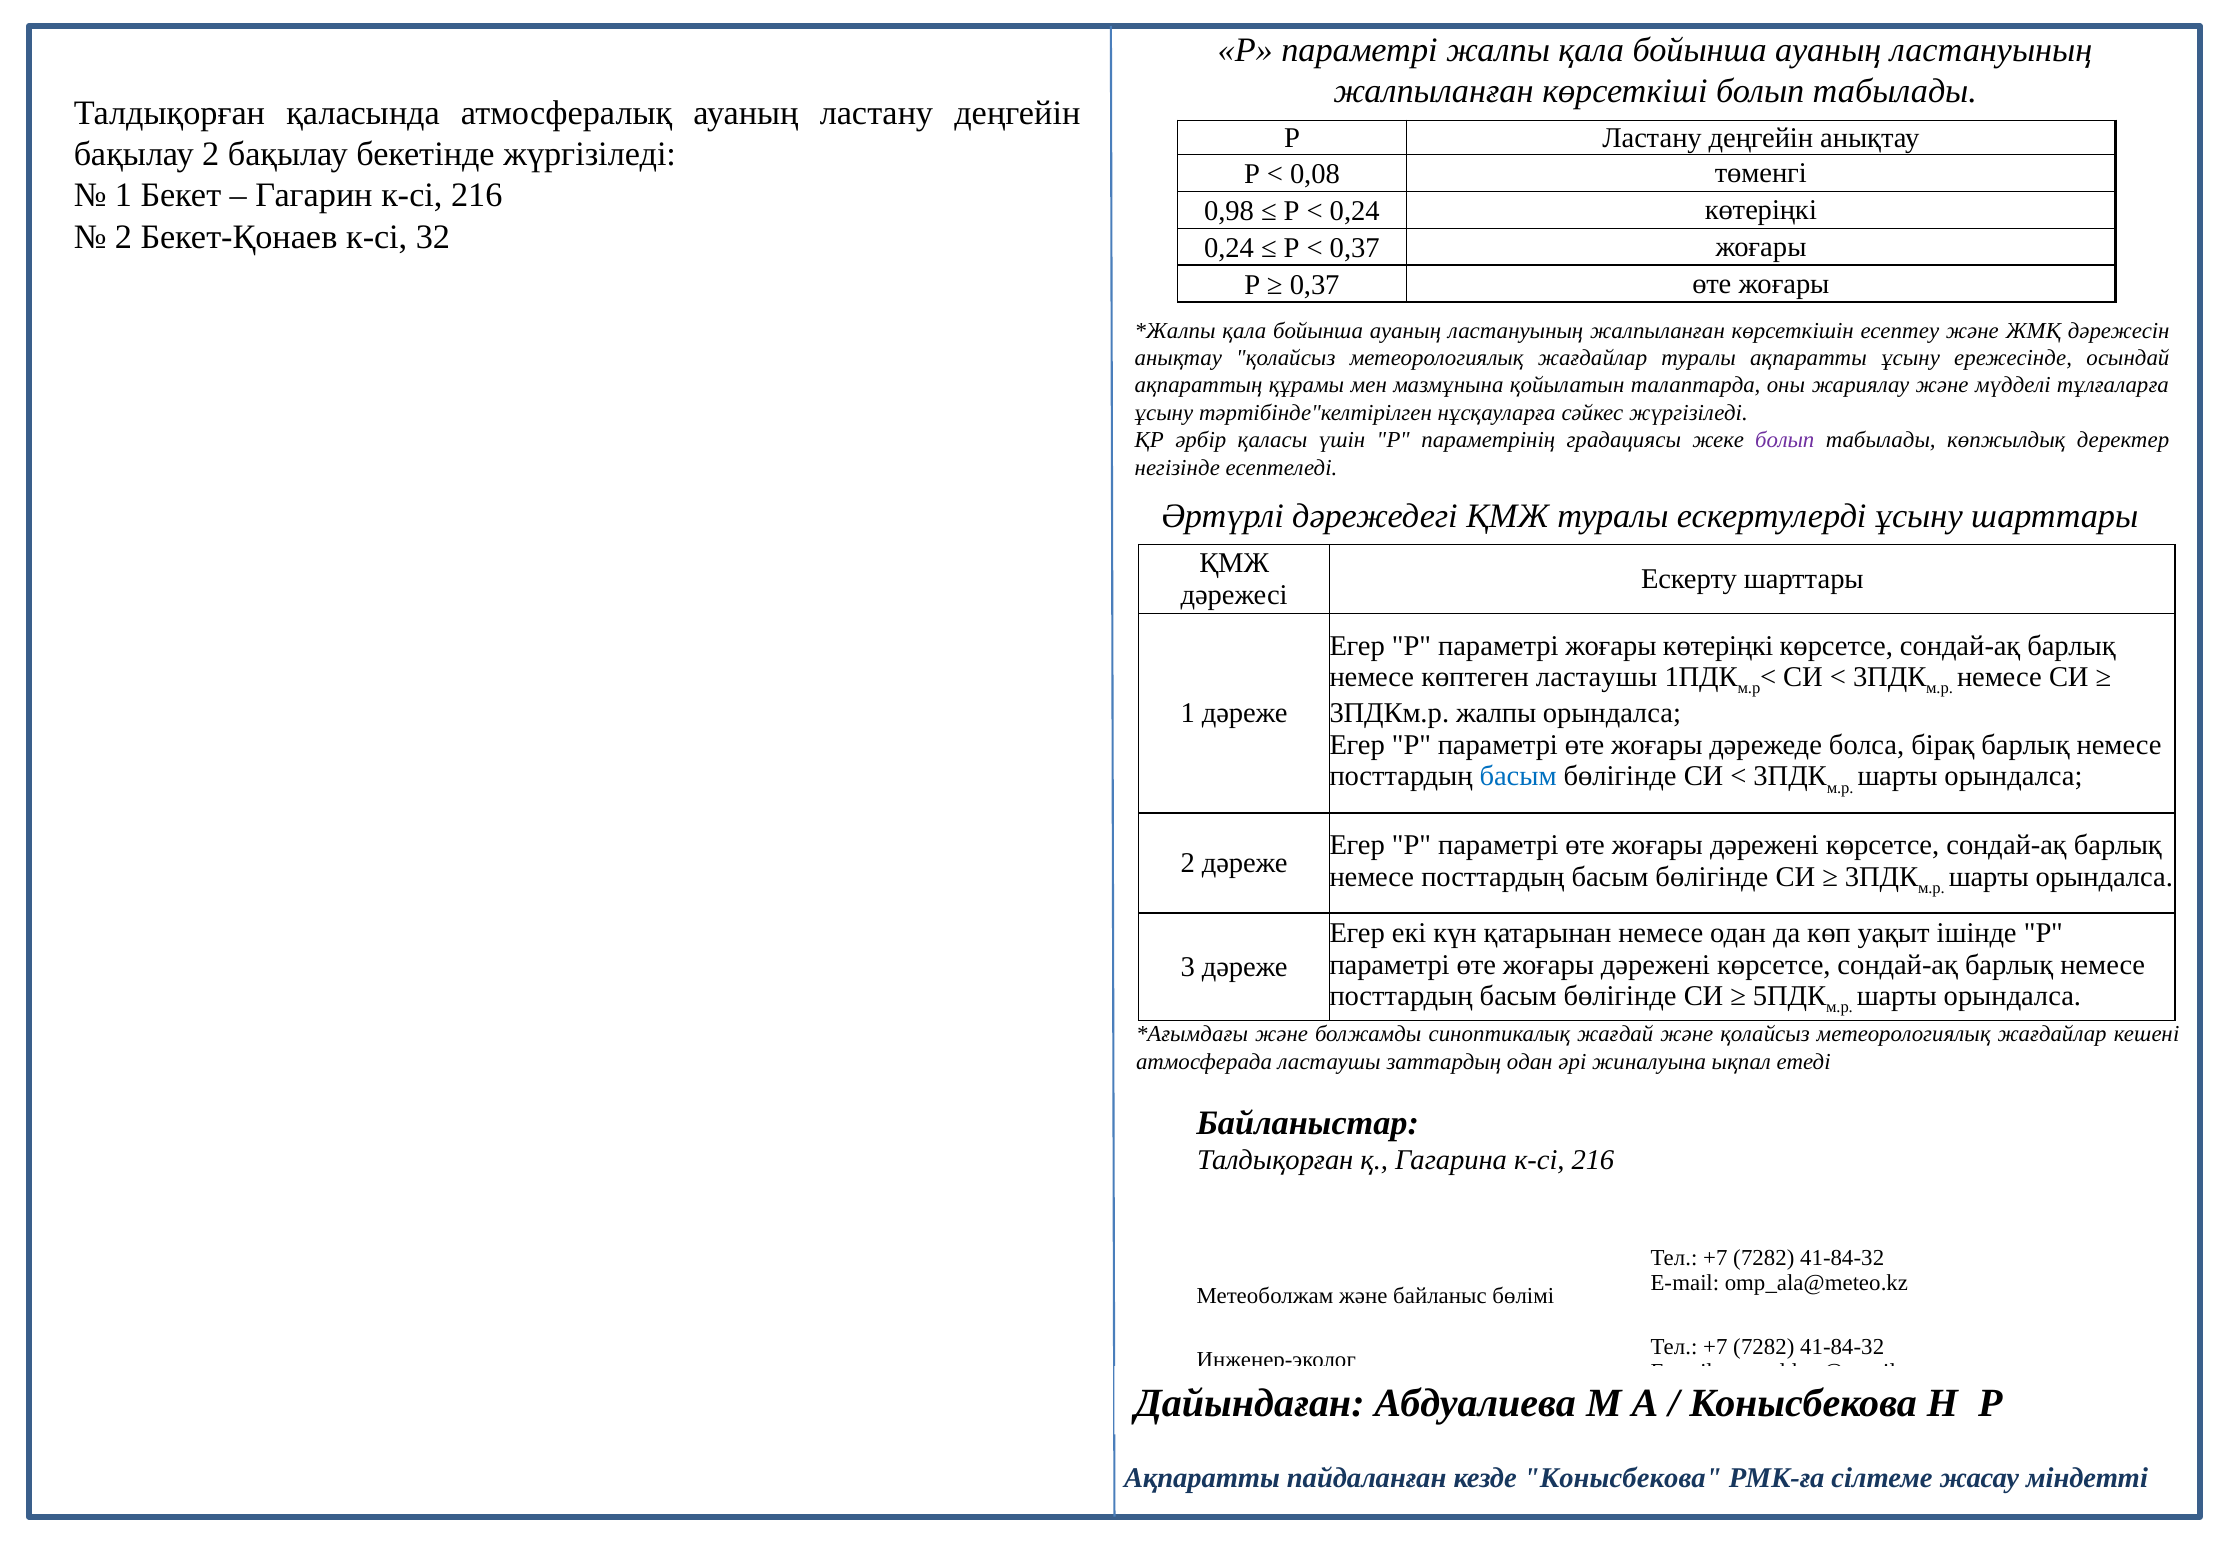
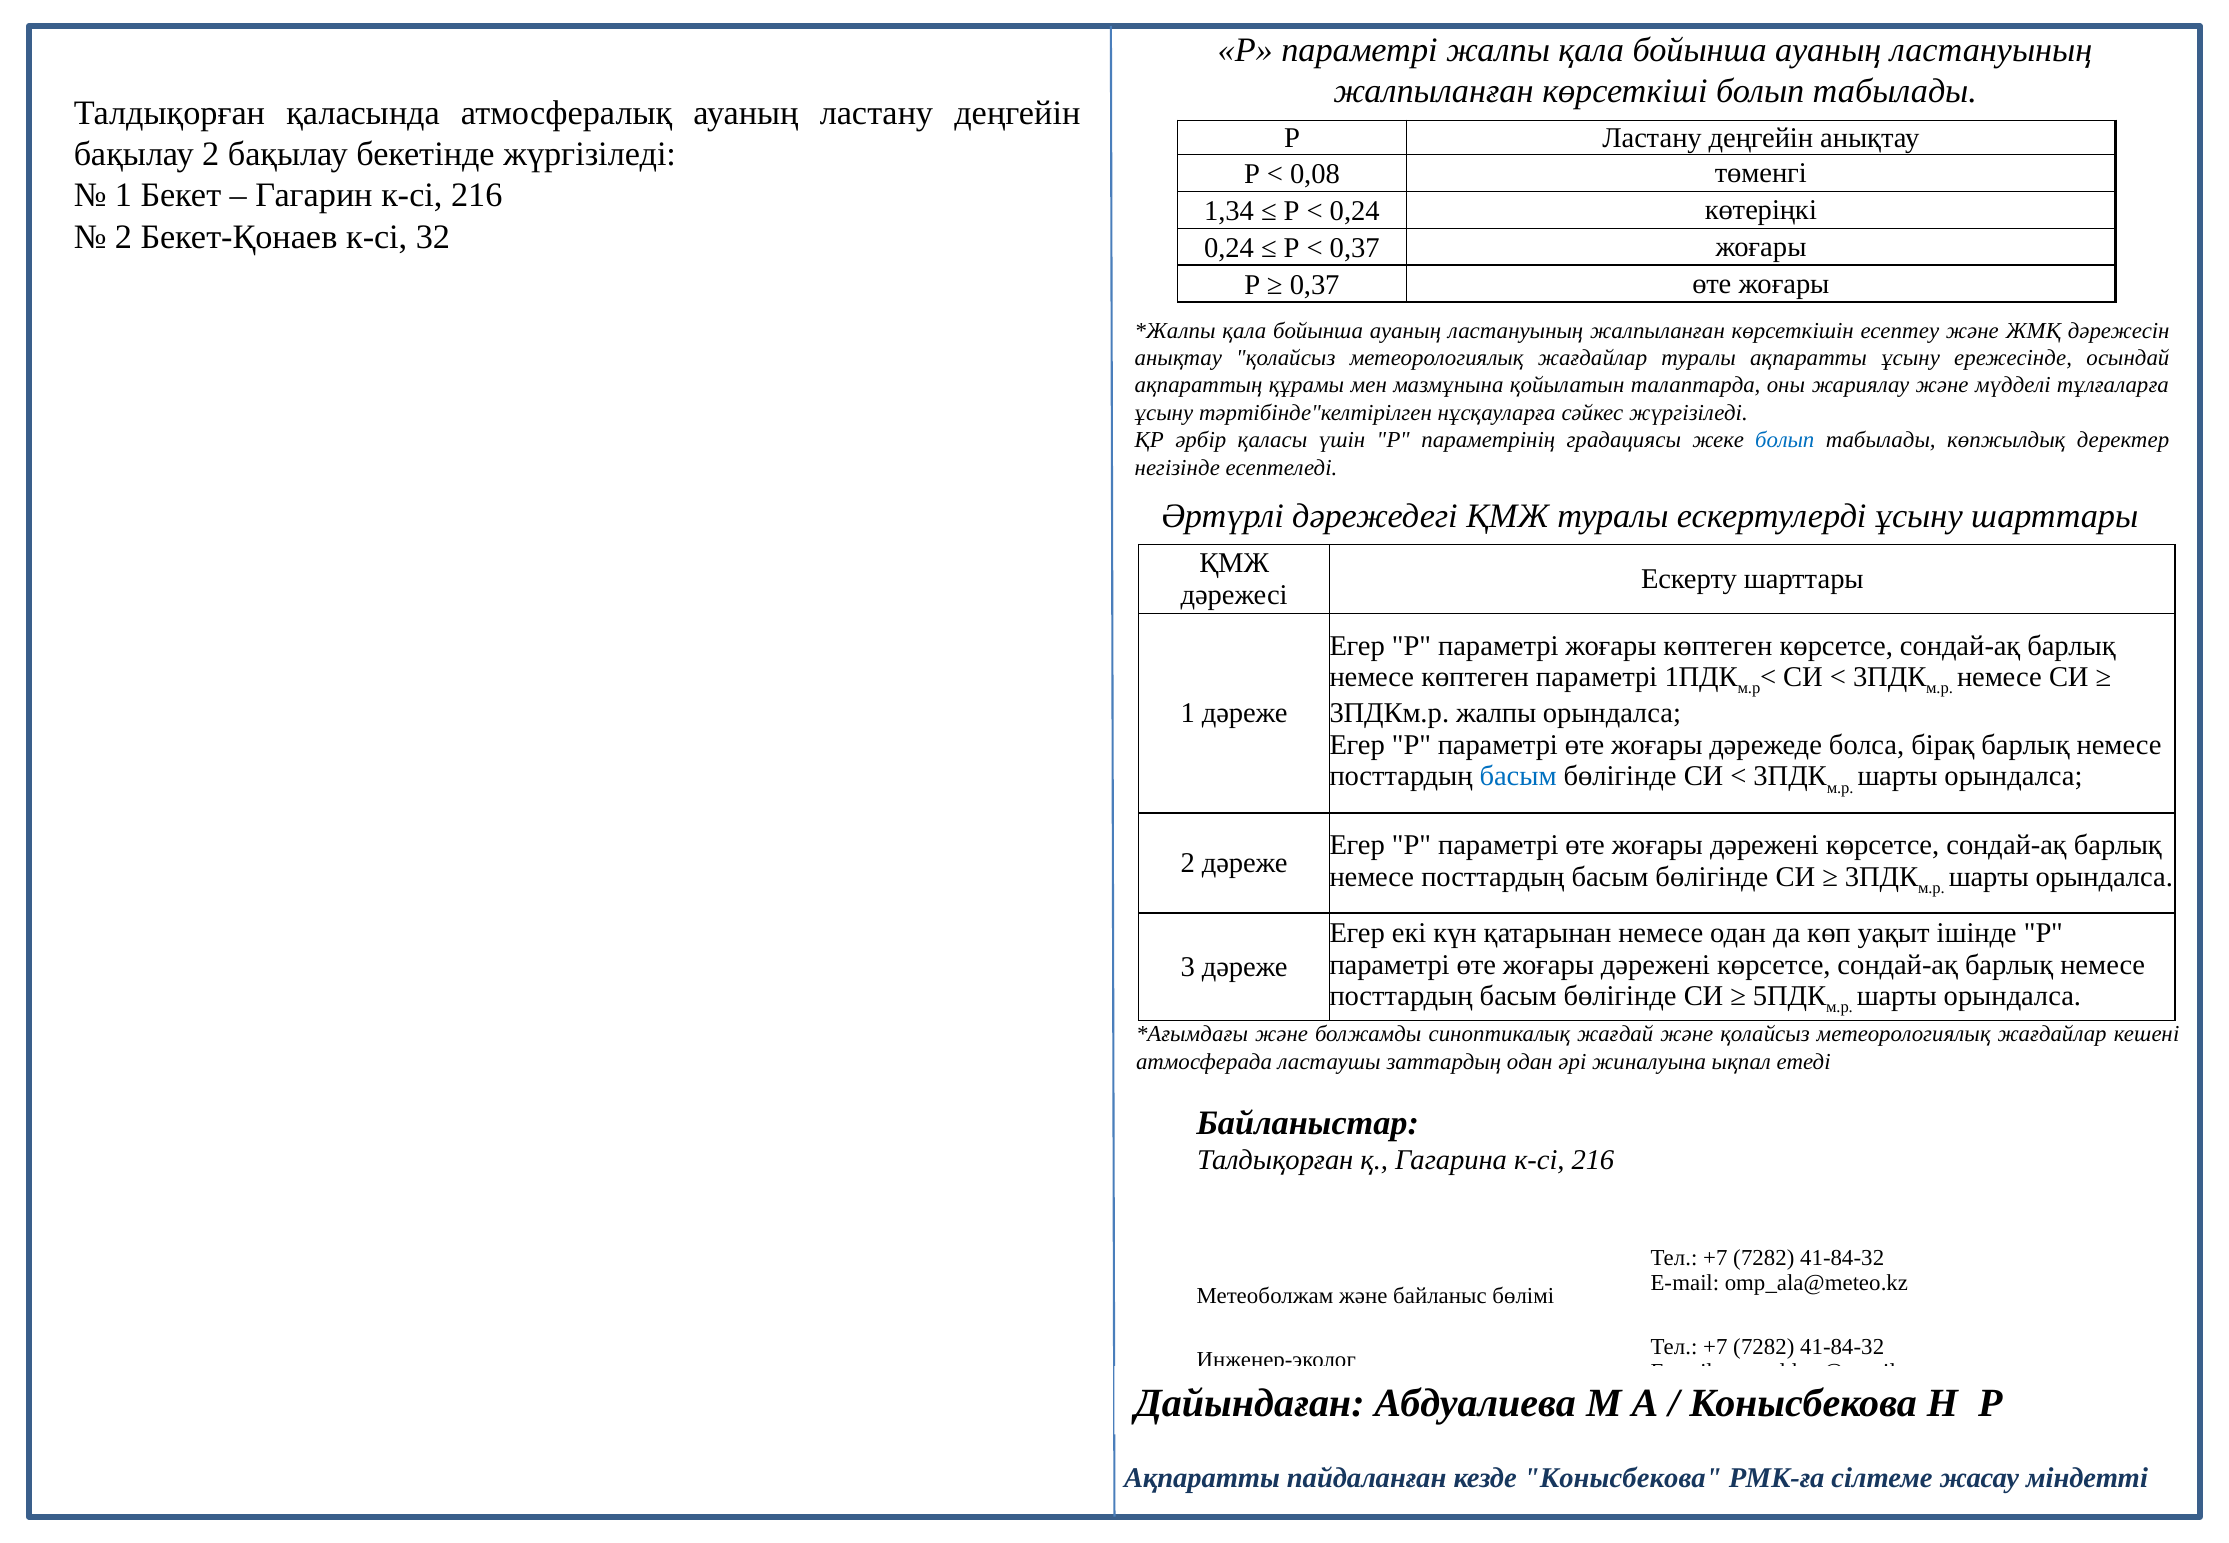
0,98: 0,98 -> 1,34
болып at (1785, 440) colour: purple -> blue
жоғары көтеріңкі: көтеріңкі -> көптеген
көптеген ластаушы: ластаушы -> параметрі
